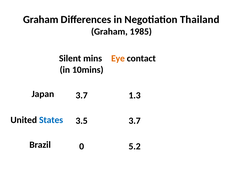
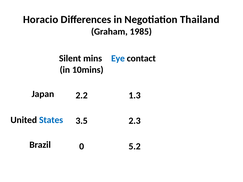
Graham at (41, 20): Graham -> Horacio
Eye colour: orange -> blue
3.7 at (82, 95): 3.7 -> 2.2
3.5 3.7: 3.7 -> 2.3
